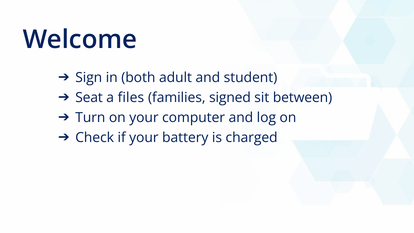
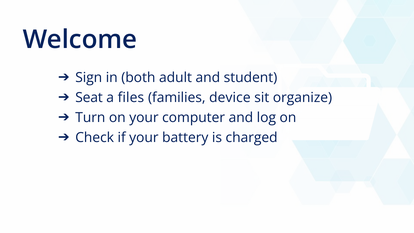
signed: signed -> device
between: between -> organize
